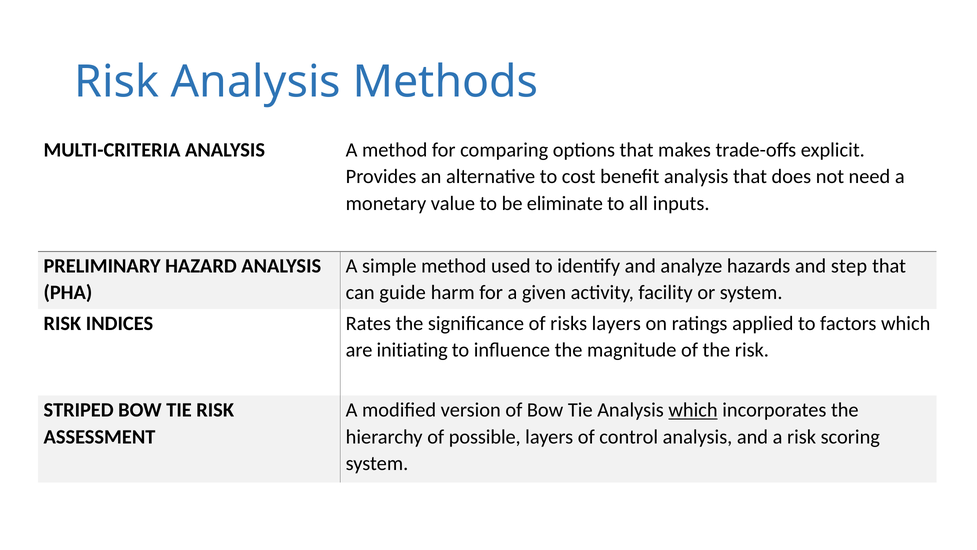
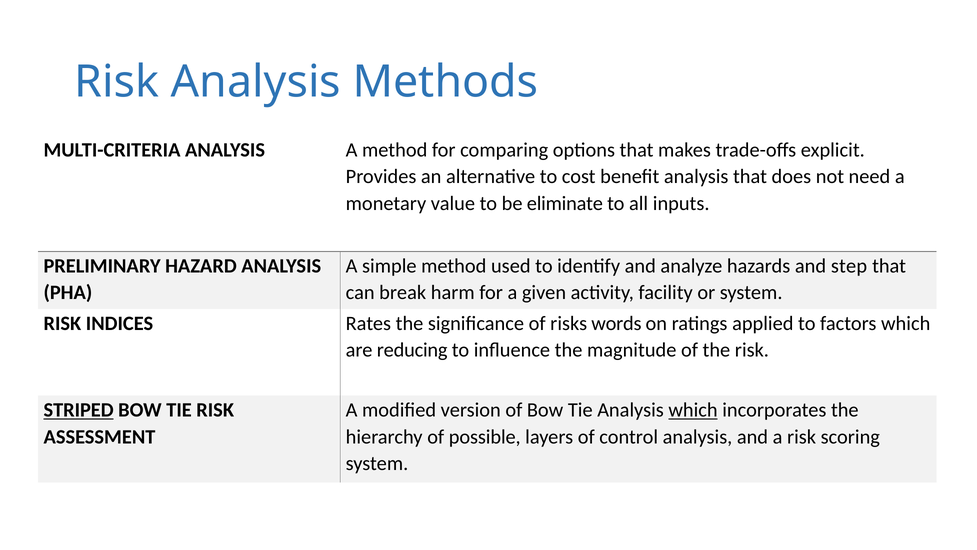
guide: guide -> break
risks layers: layers -> words
initiating: initiating -> reducing
STRIPED underline: none -> present
